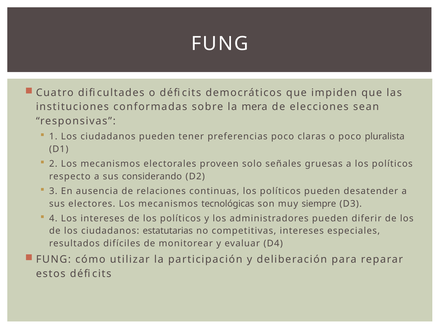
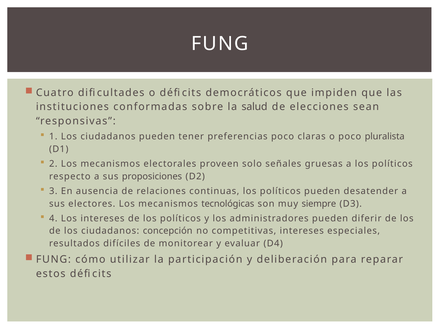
mera: mera -> salud
considerando: considerando -> proposiciones
estatutarias: estatutarias -> concepción
